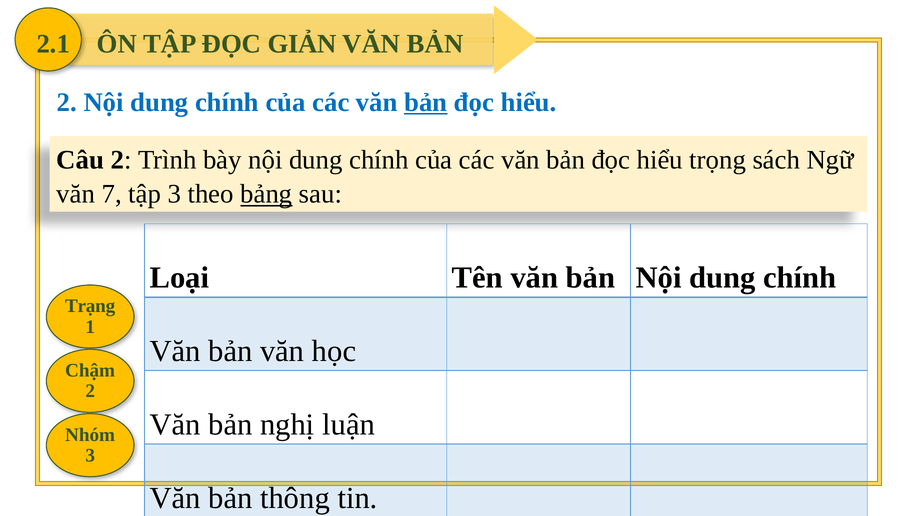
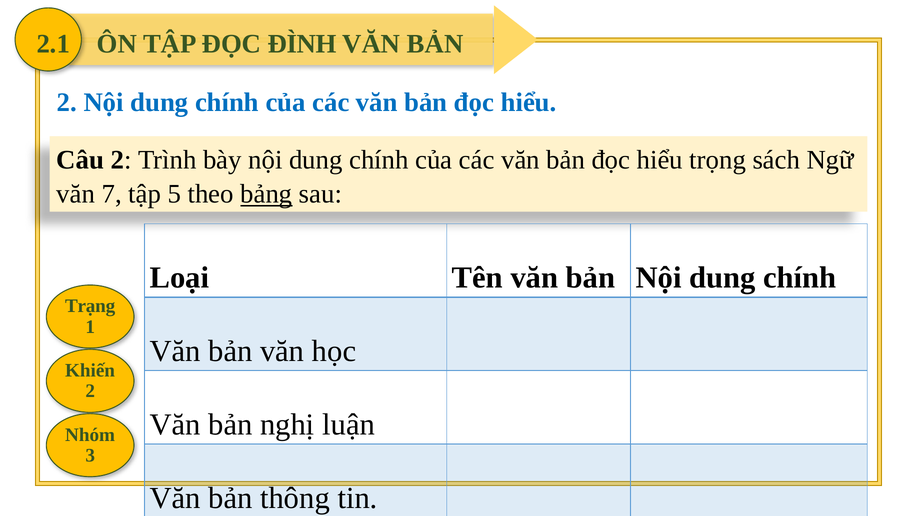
GIẢN: GIẢN -> ĐÌNH
bản at (426, 102) underline: present -> none
tập 3: 3 -> 5
Chậm: Chậm -> Khiến
